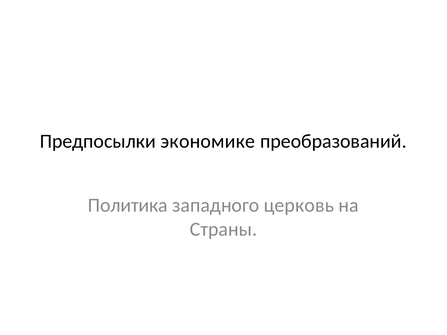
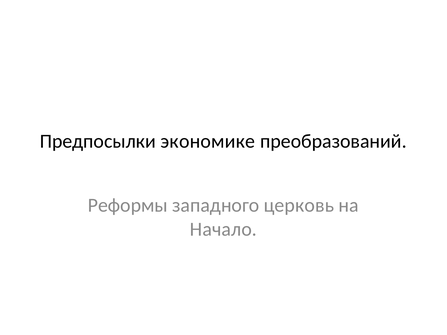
Политика: Политика -> Реформы
Страны: Страны -> Начало
